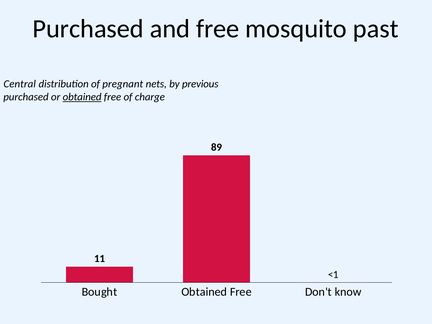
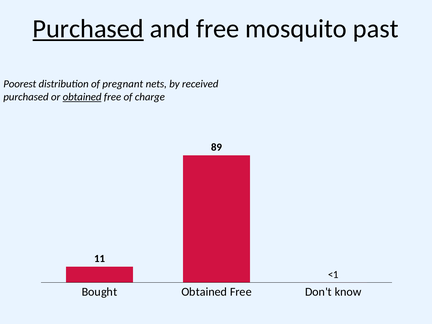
Purchased at (88, 29) underline: none -> present
Central: Central -> Poorest
previous: previous -> received
